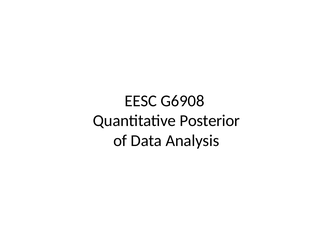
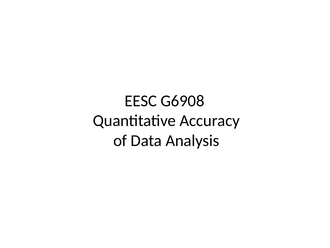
Posterior: Posterior -> Accuracy
